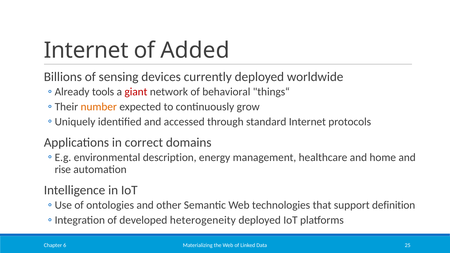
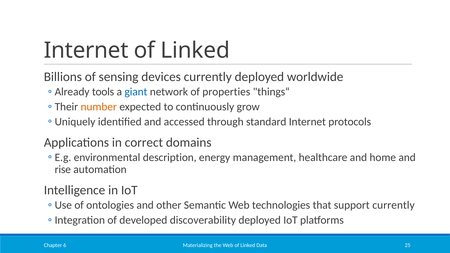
Internet of Added: Added -> Linked
giant colour: red -> blue
behavioral: behavioral -> properties
support definition: definition -> currently
heterogeneity: heterogeneity -> discoverability
